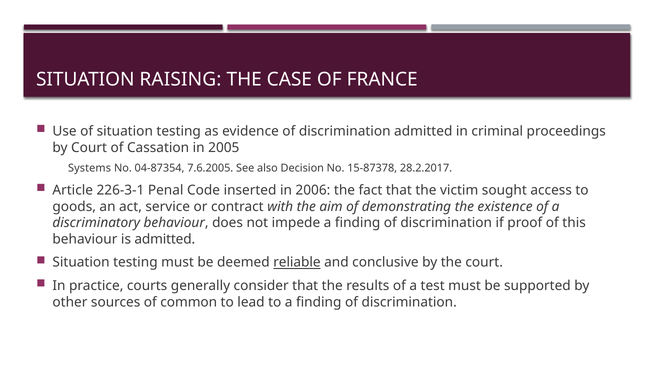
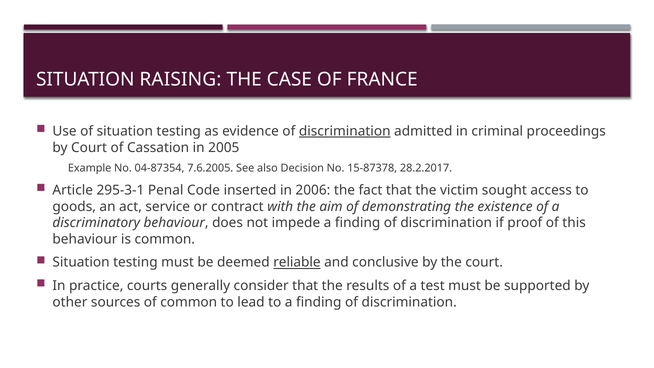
discrimination at (345, 131) underline: none -> present
Systems: Systems -> Example
226-3-1: 226-3-1 -> 295-3-1
is admitted: admitted -> common
